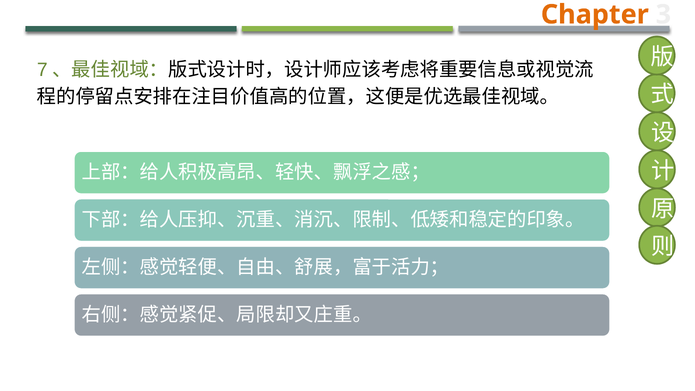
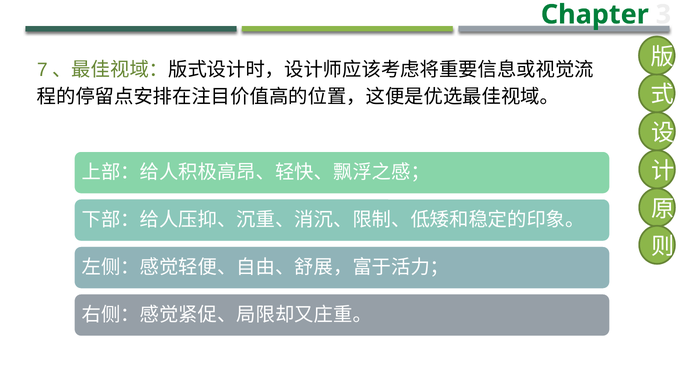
Chapter colour: orange -> green
